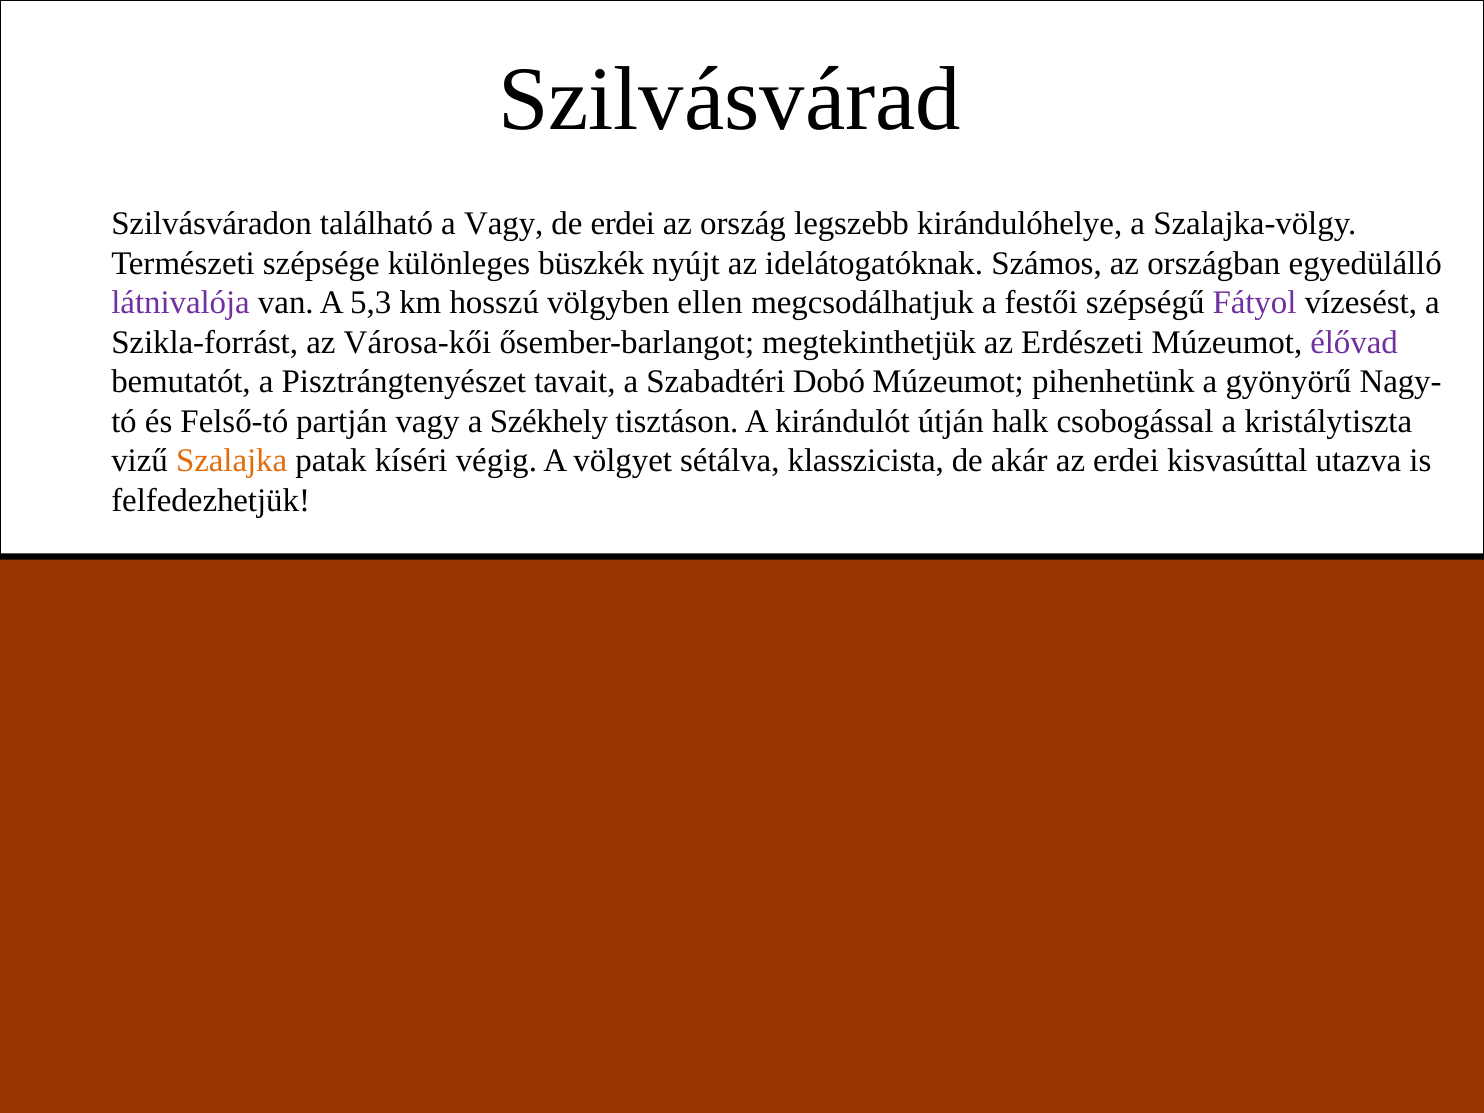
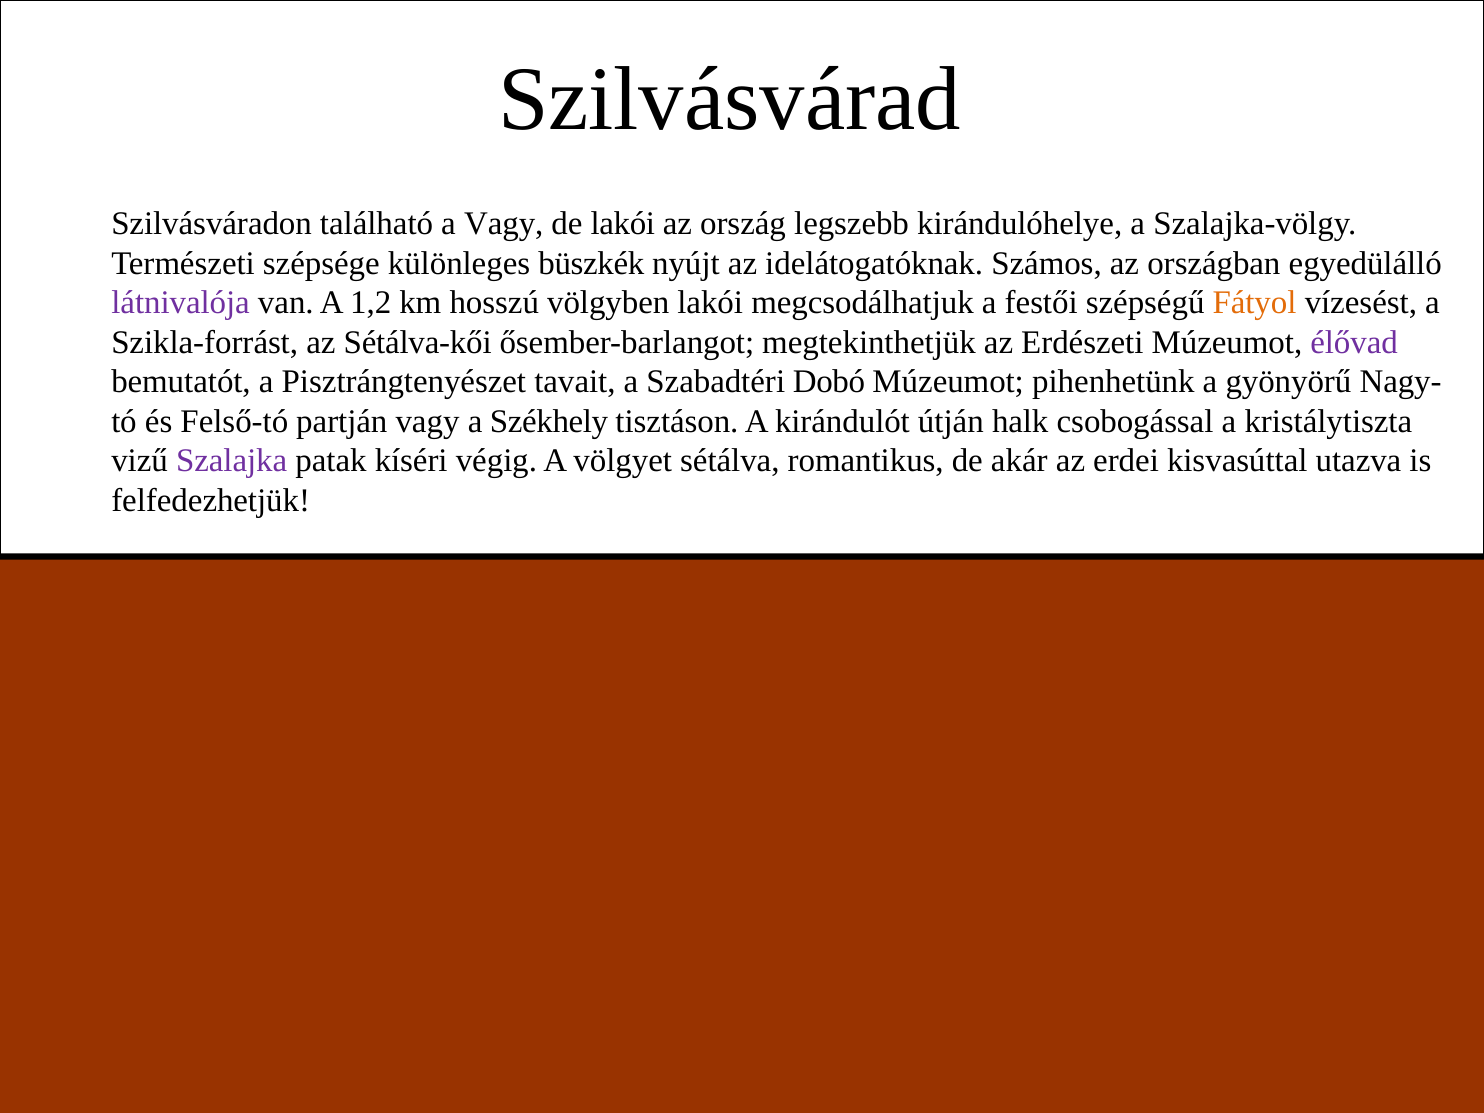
de erdei: erdei -> lakói
5,3: 5,3 -> 1,2
völgyben ellen: ellen -> lakói
Fátyol colour: purple -> orange
Városa-kői: Városa-kői -> Sétálva-kői
Szalajka colour: orange -> purple
klasszicista: klasszicista -> romantikus
